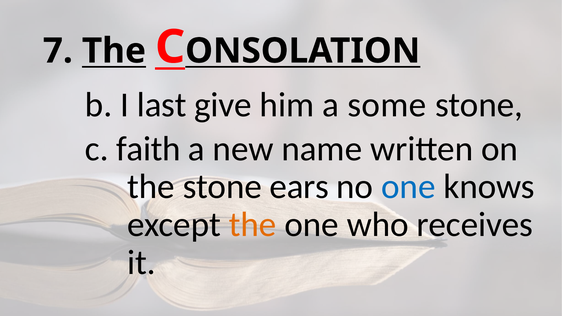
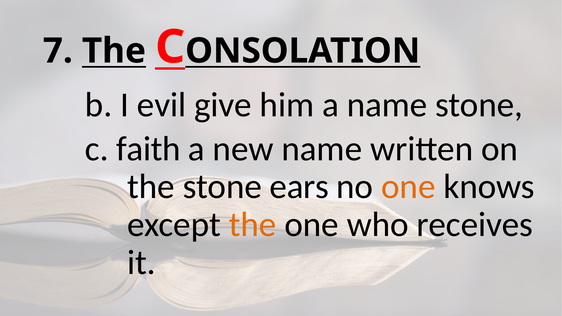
last: last -> evil
a some: some -> name
one at (408, 187) colour: blue -> orange
